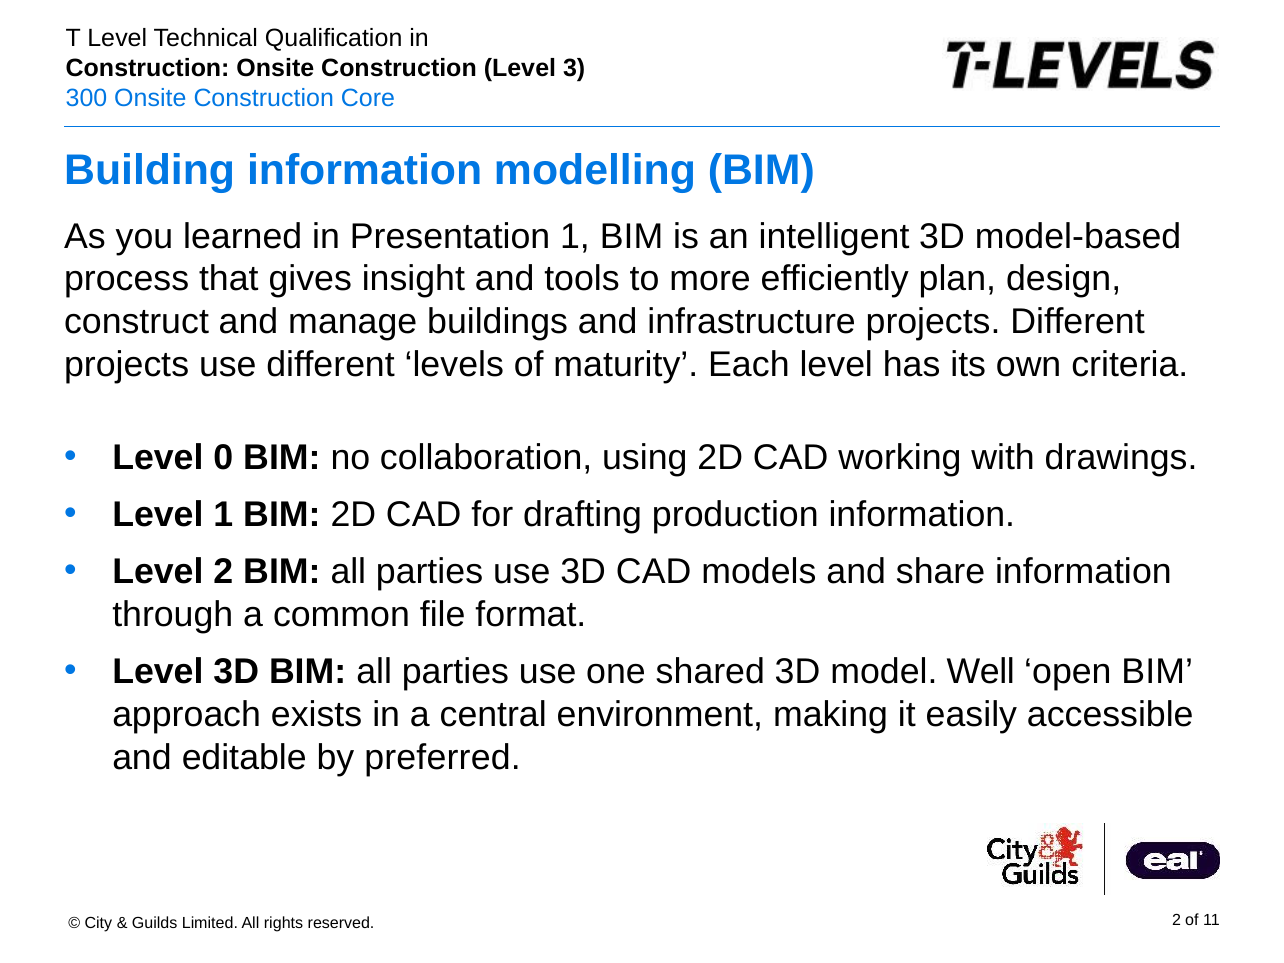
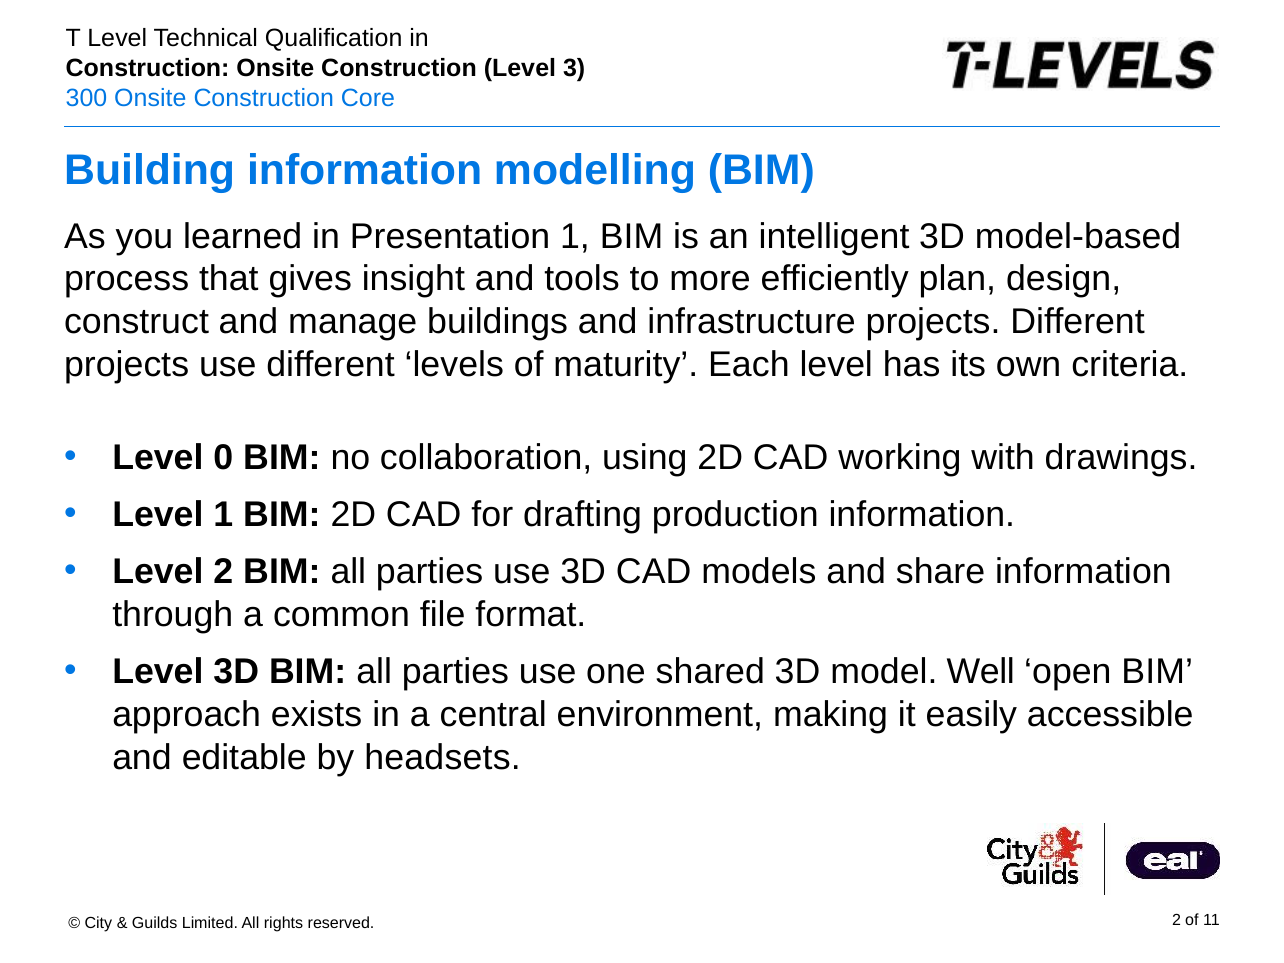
preferred: preferred -> headsets
